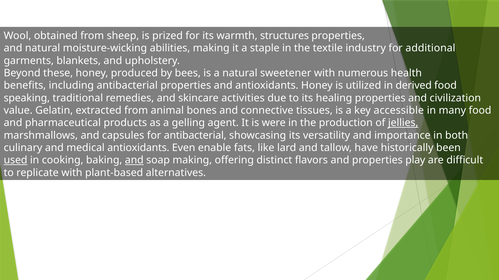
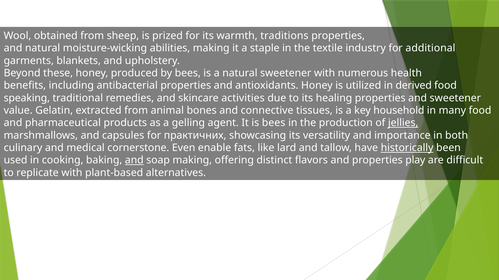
structures: structures -> traditions
and civilization: civilization -> sweetener
accessible: accessible -> household
is were: were -> bees
for antibacterial: antibacterial -> практичних
medical antioxidants: antioxidants -> cornerstone
historically underline: none -> present
used underline: present -> none
